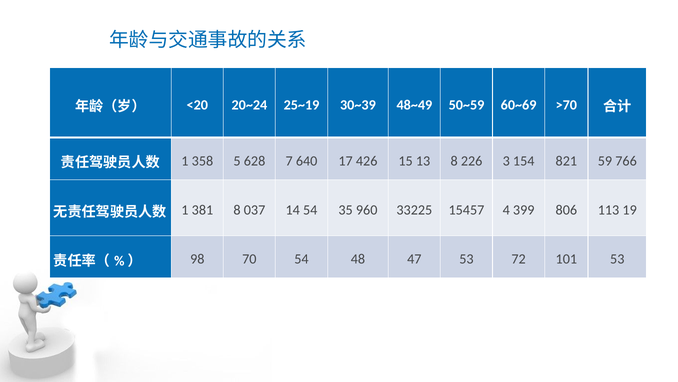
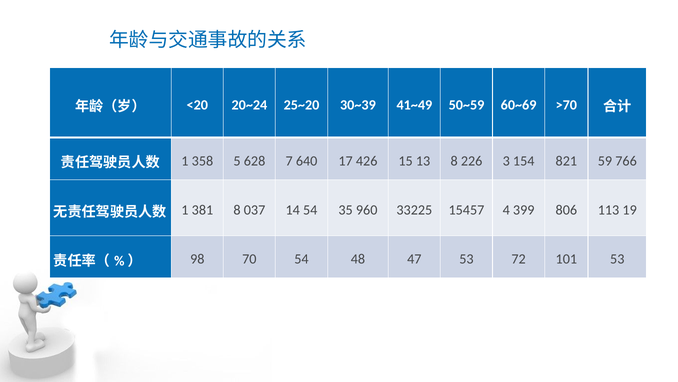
25~19: 25~19 -> 25~20
48~49: 48~49 -> 41~49
